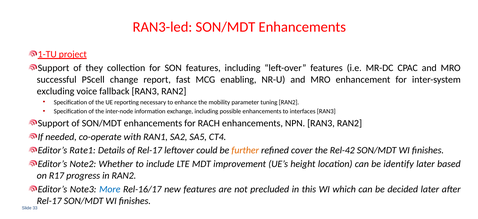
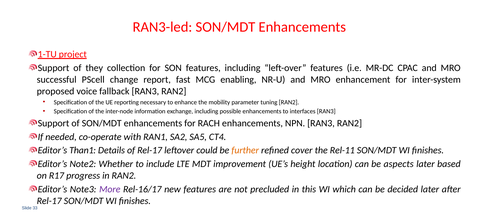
excluding: excluding -> proposed
Rate1: Rate1 -> Than1
Rel-42: Rel-42 -> Rel-11
identify: identify -> aspects
More colour: blue -> purple
